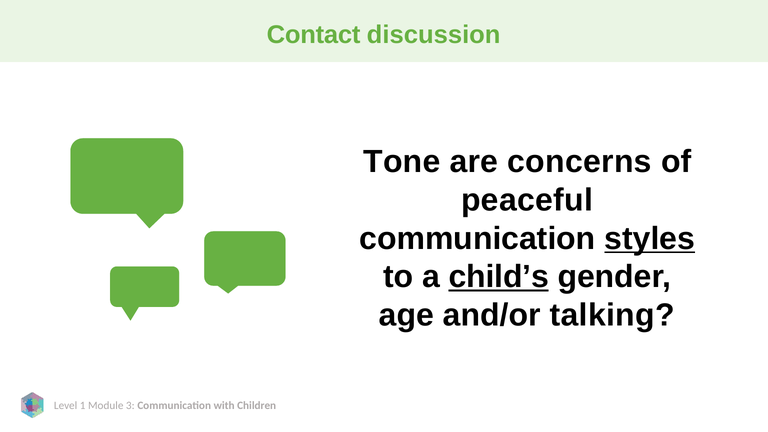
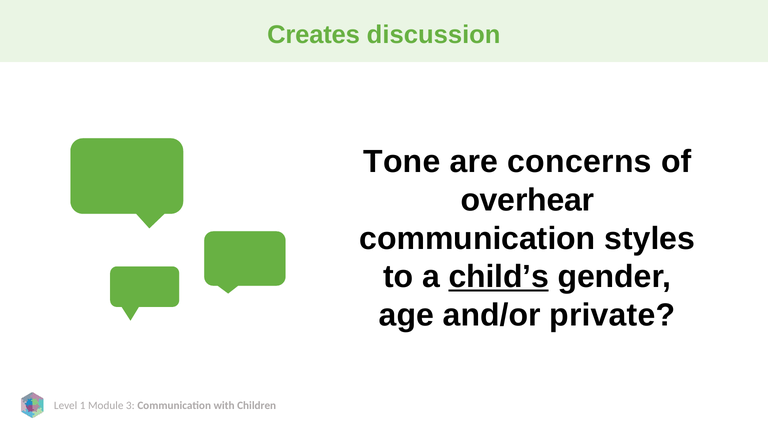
Contact: Contact -> Creates
peaceful: peaceful -> overhear
styles underline: present -> none
talking: talking -> private
